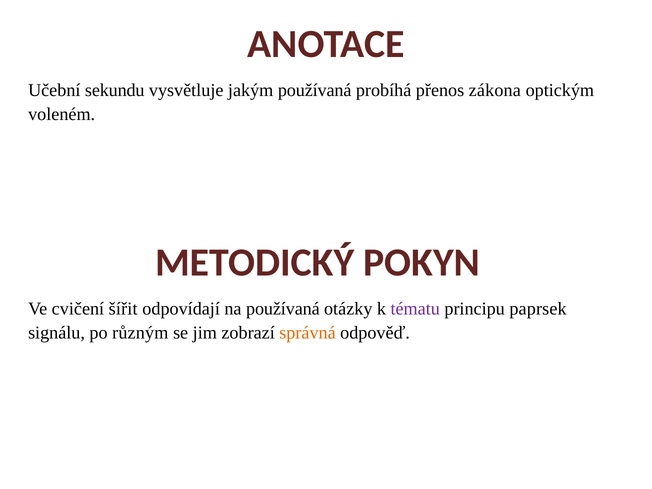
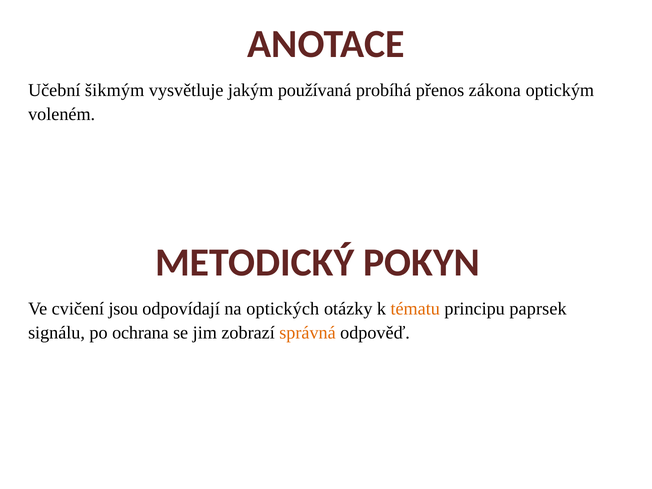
sekundu: sekundu -> šikmým
šířit: šířit -> jsou
na používaná: používaná -> optických
tématu colour: purple -> orange
různým: různým -> ochrana
